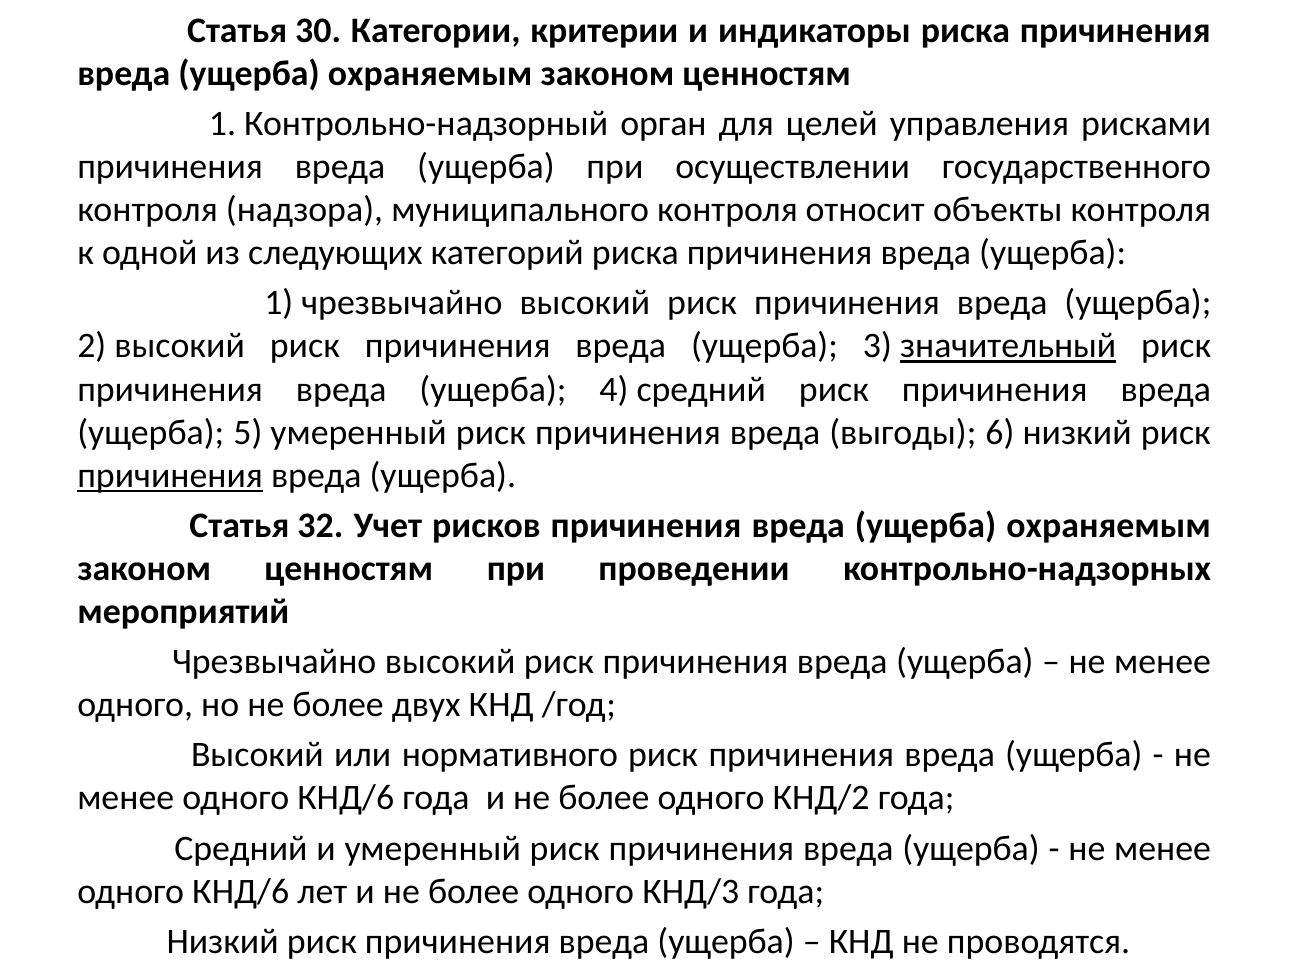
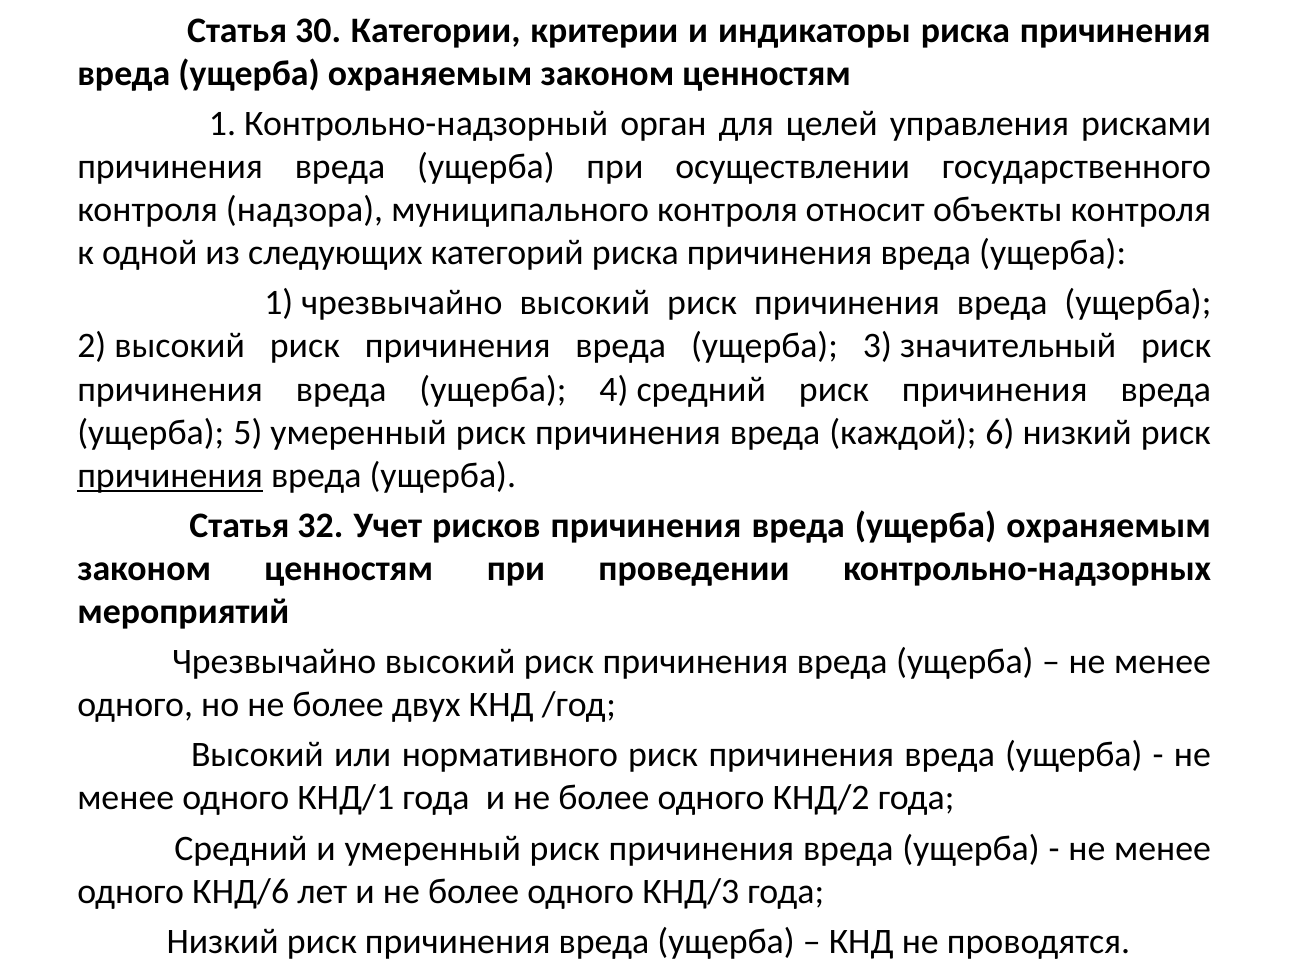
значительный underline: present -> none
выгоды: выгоды -> каждой
КНД/6 at (346, 798): КНД/6 -> КНД/1
